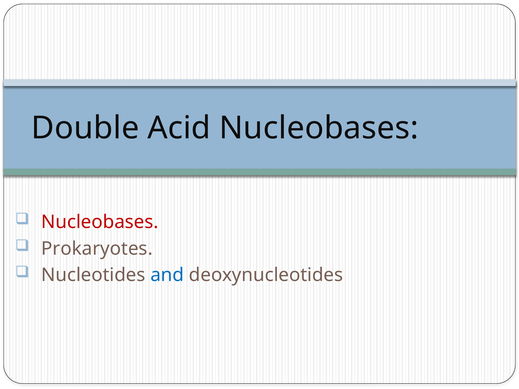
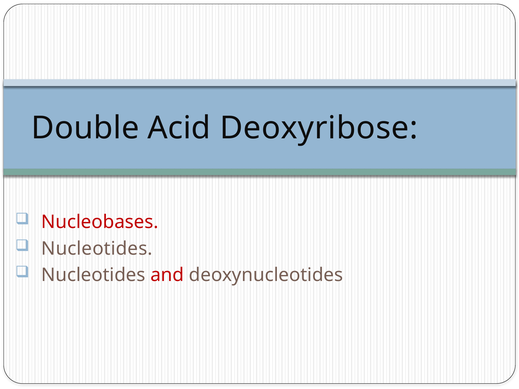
Acid Nucleobases: Nucleobases -> Deoxyribose
Prokaryotes at (97, 249): Prokaryotes -> Nucleotides
and colour: blue -> red
